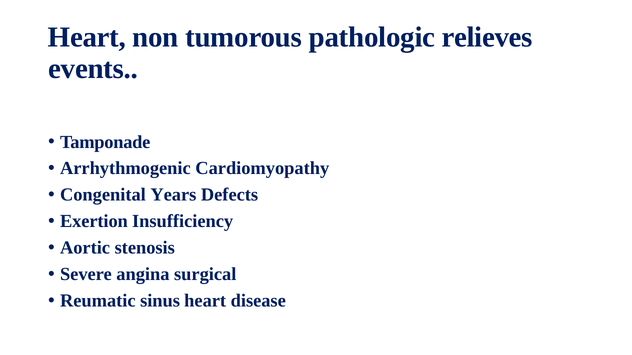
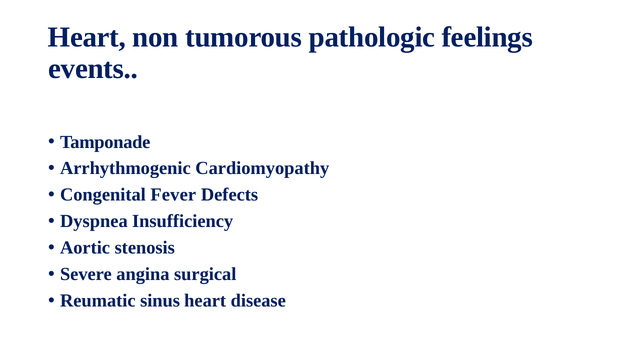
relieves: relieves -> feelings
Years: Years -> Fever
Exertion: Exertion -> Dyspnea
